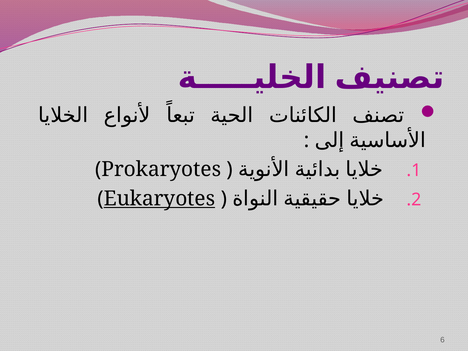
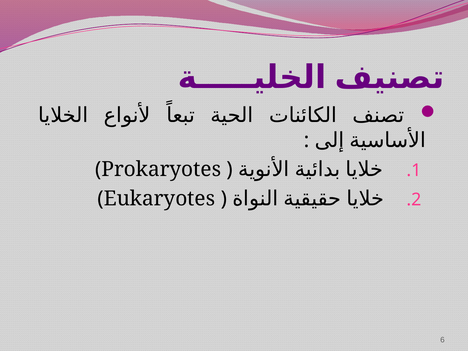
Eukaryotes underline: present -> none
